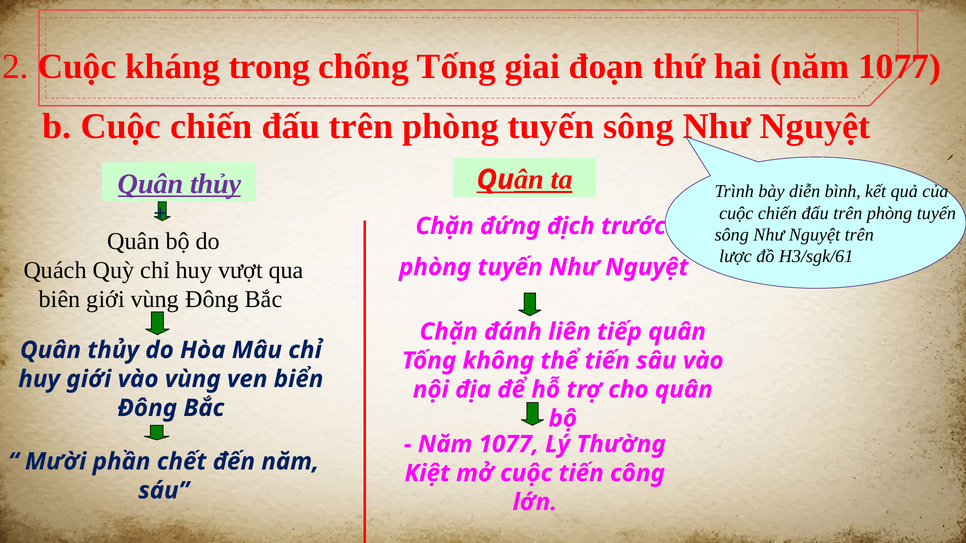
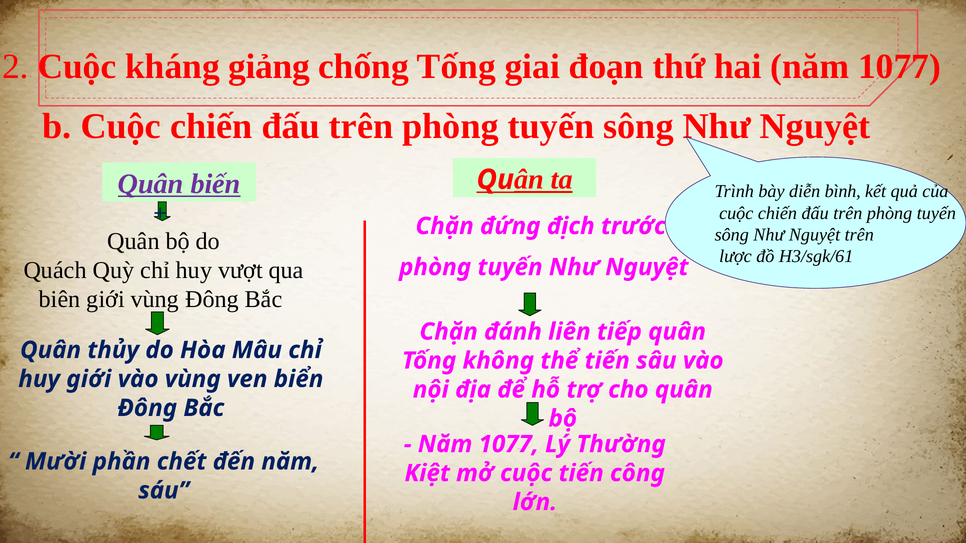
trong: trong -> giảng
thủy at (216, 184): thủy -> biến
